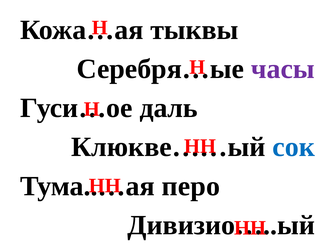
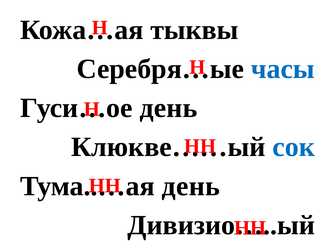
часы colour: purple -> blue
даль at (169, 108): даль -> день
перо at (191, 186): перо -> день
